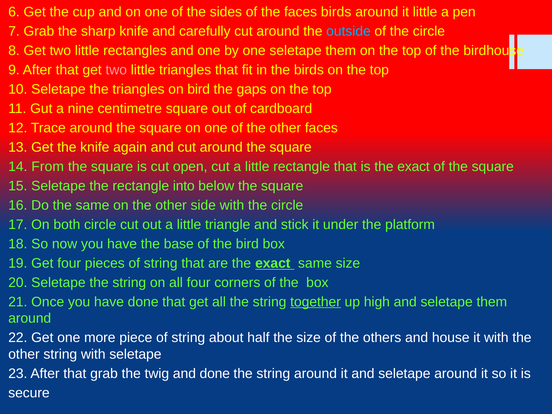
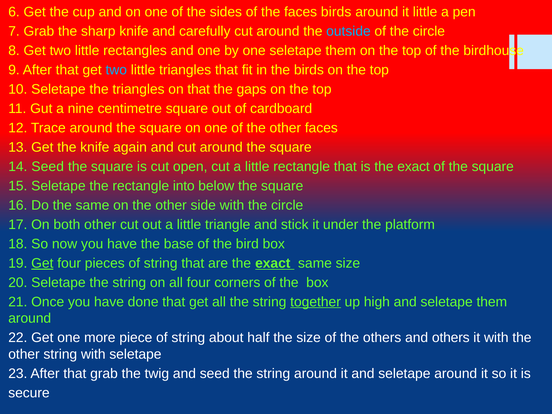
two at (116, 70) colour: pink -> light blue
on bird: bird -> that
14 From: From -> Seed
both circle: circle -> other
Get at (42, 263) underline: none -> present
and house: house -> others
and done: done -> seed
